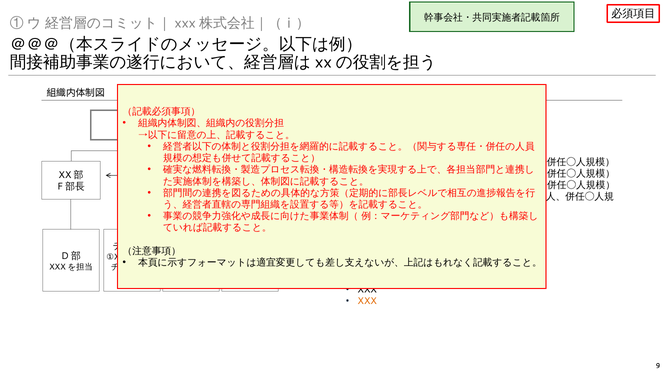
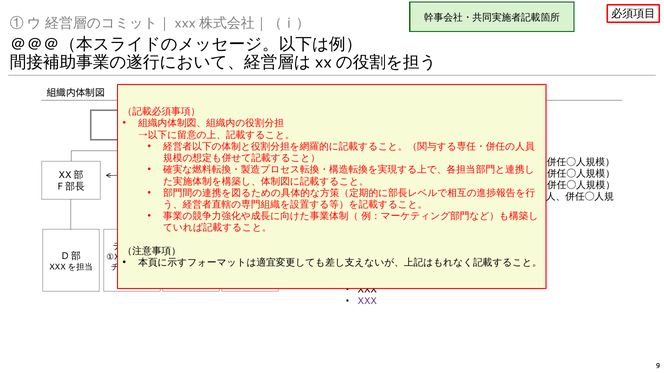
XXX at (367, 302) colour: orange -> purple
